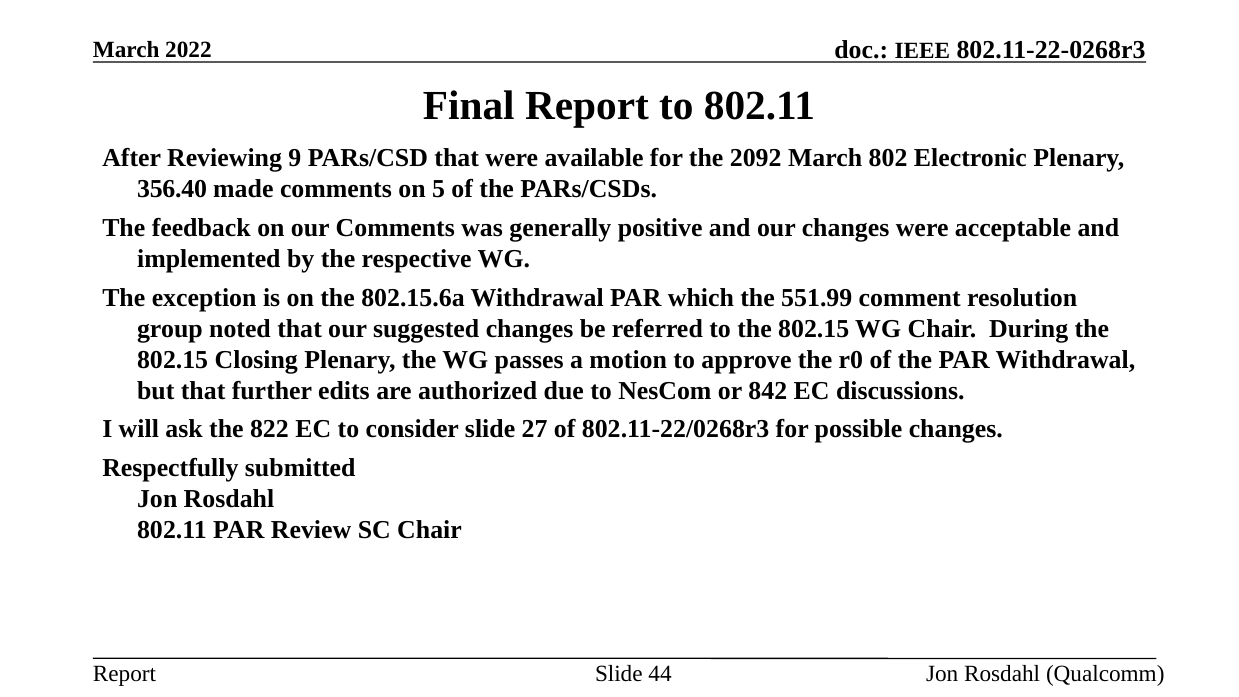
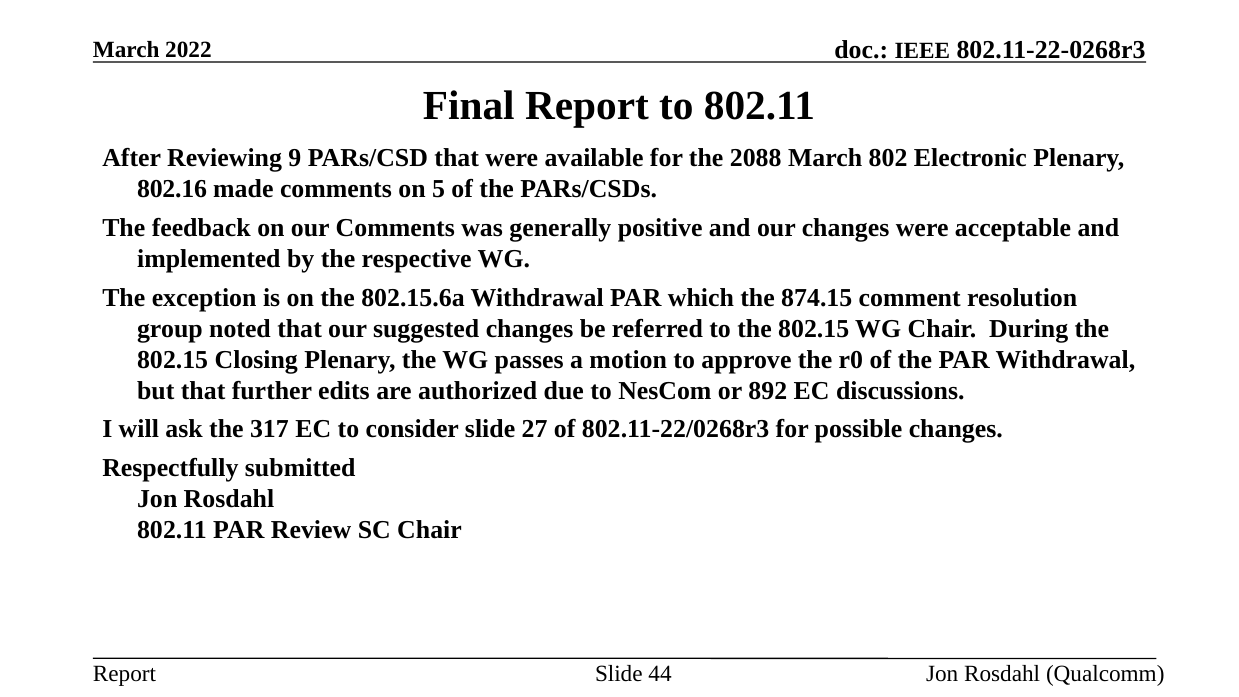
2092: 2092 -> 2088
356.40: 356.40 -> 802.16
551.99: 551.99 -> 874.15
842: 842 -> 892
822: 822 -> 317
